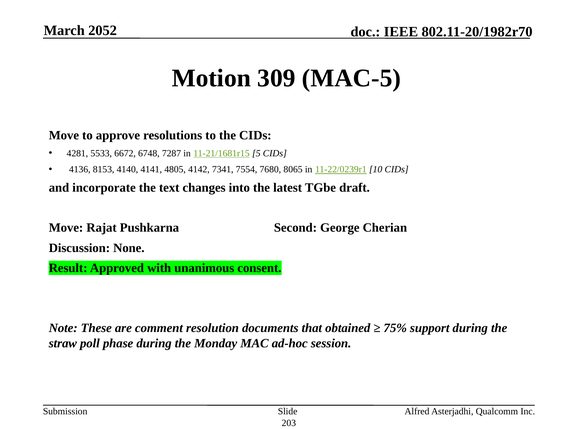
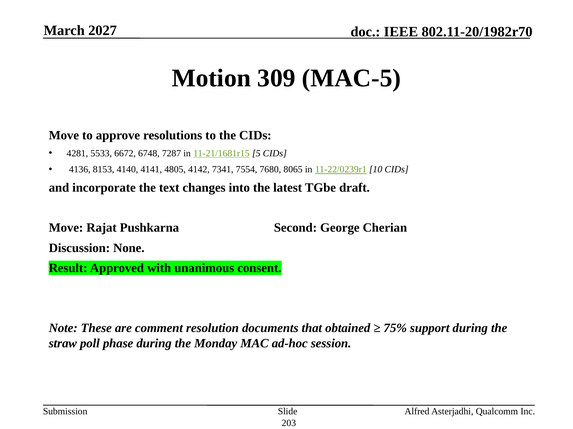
2052: 2052 -> 2027
